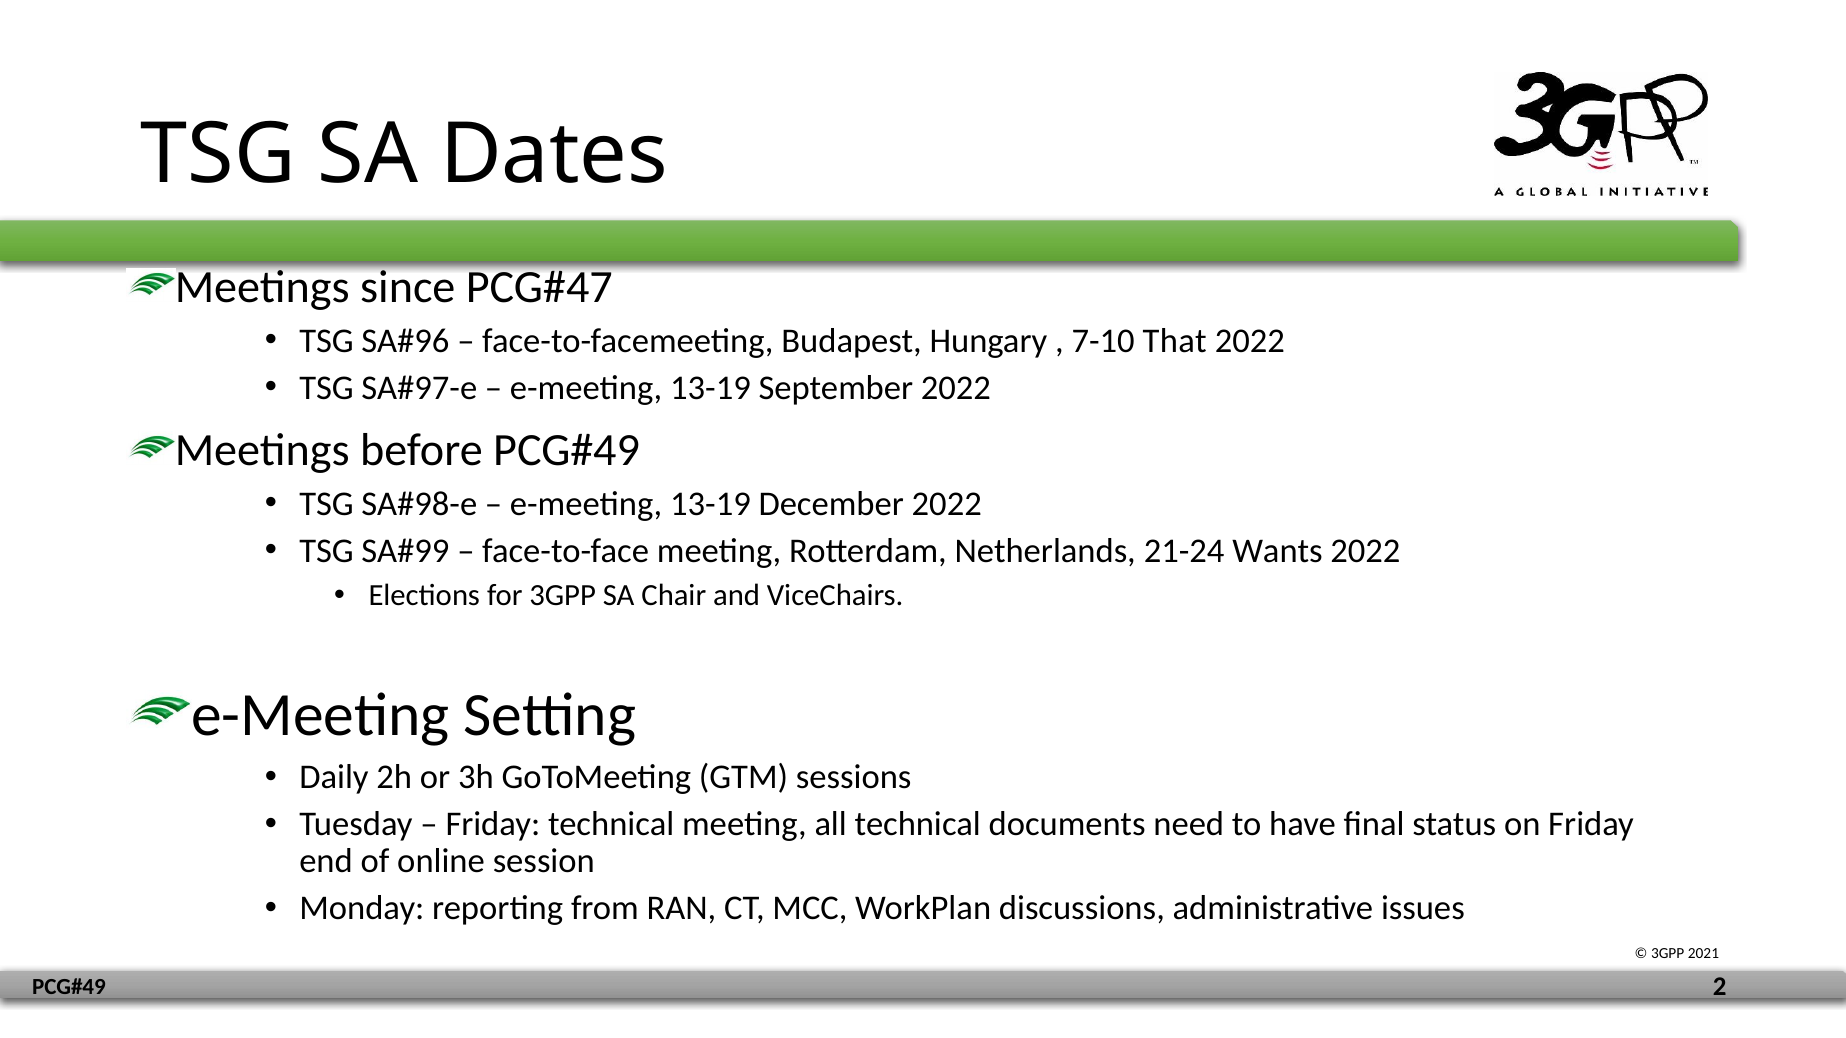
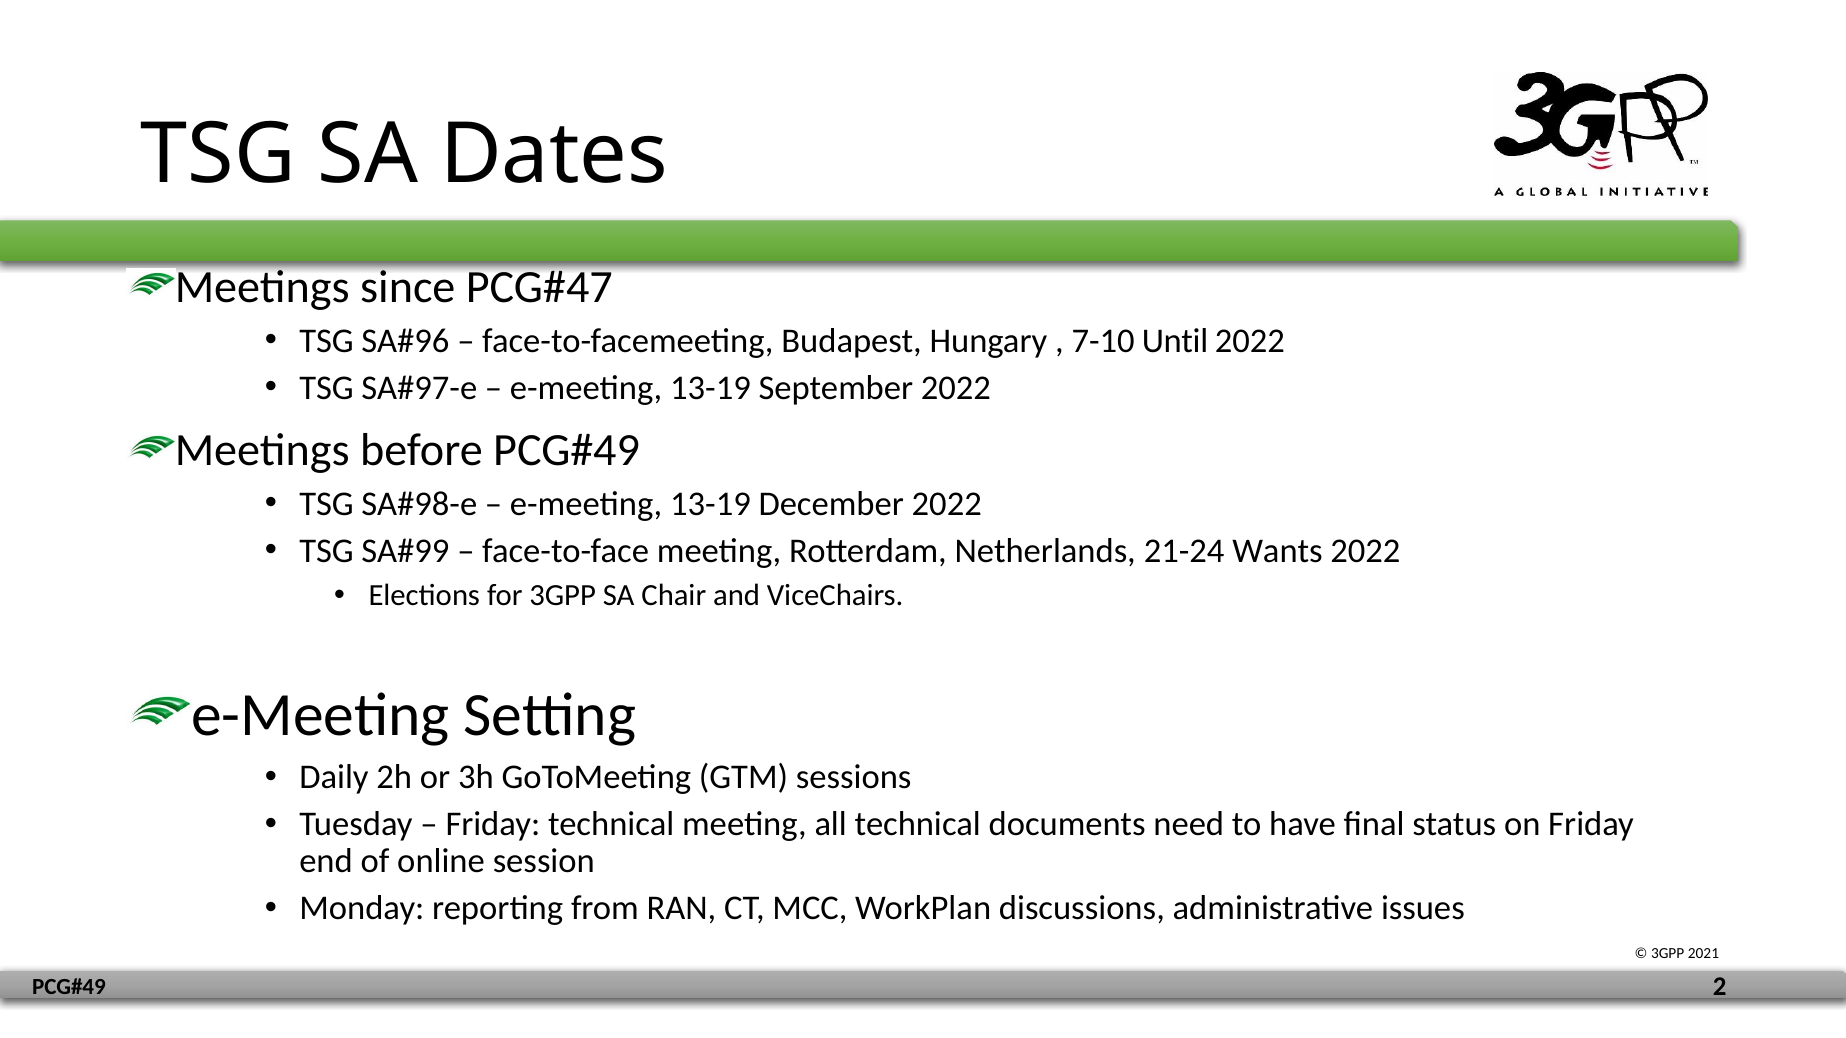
That: That -> Until
